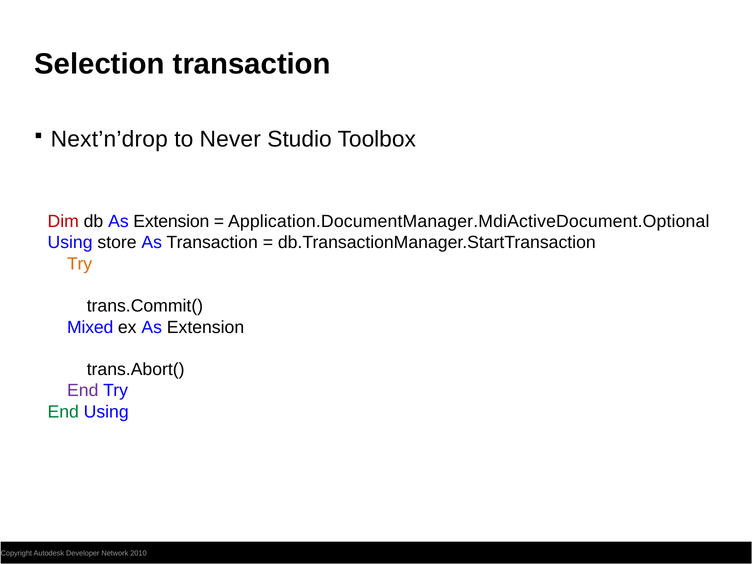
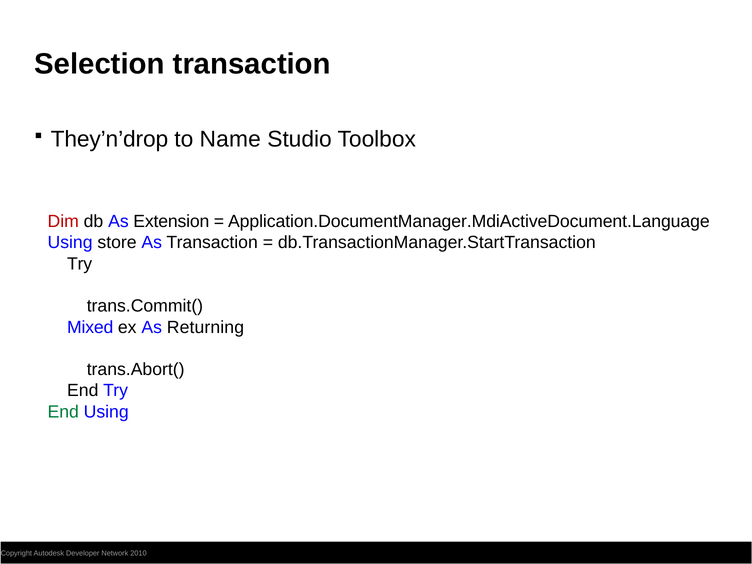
Next’n’drop: Next’n’drop -> They’n’drop
Never: Never -> Name
Application.DocumentManager.MdiActiveDocument.Optional: Application.DocumentManager.MdiActiveDocument.Optional -> Application.DocumentManager.MdiActiveDocument.Language
Try at (80, 264) colour: orange -> black
ex As Extension: Extension -> Returning
End at (83, 391) colour: purple -> black
